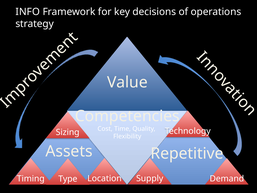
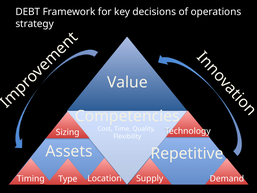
INFO: INFO -> DEBT
